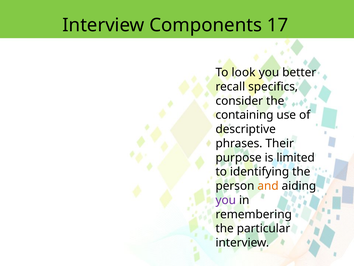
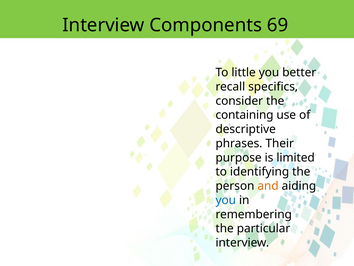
17: 17 -> 69
look: look -> little
you at (226, 200) colour: purple -> blue
